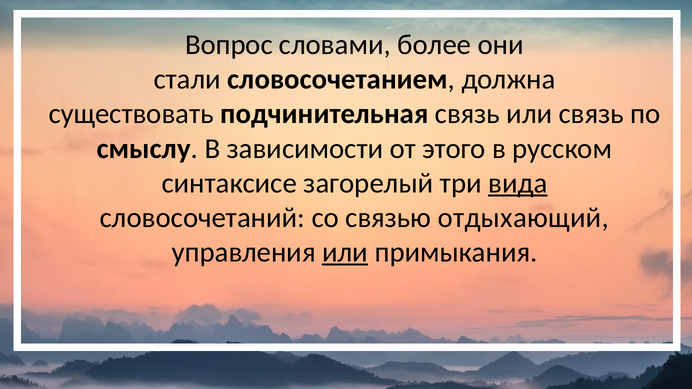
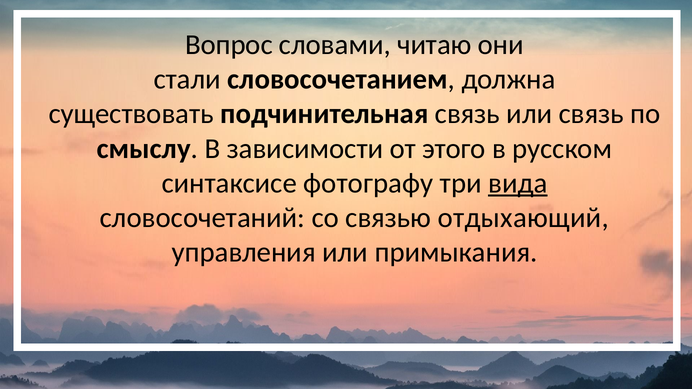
более: более -> читаю
загорелый: загорелый -> фотографу
или at (345, 252) underline: present -> none
